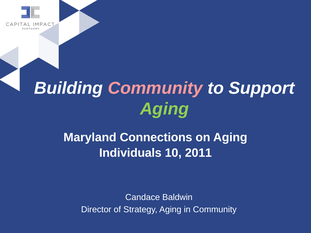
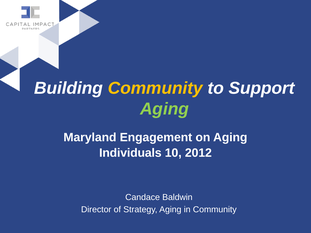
Community at (155, 88) colour: pink -> yellow
Connections: Connections -> Engagement
2011: 2011 -> 2012
